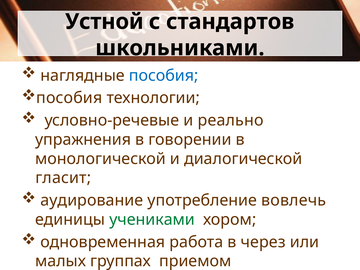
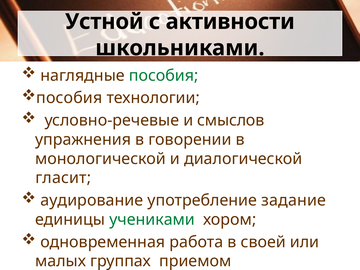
стандартов: стандартов -> активности
пособия at (164, 76) colour: blue -> green
реально: реально -> смыслов
вовлечь: вовлечь -> задание
через: через -> своей
